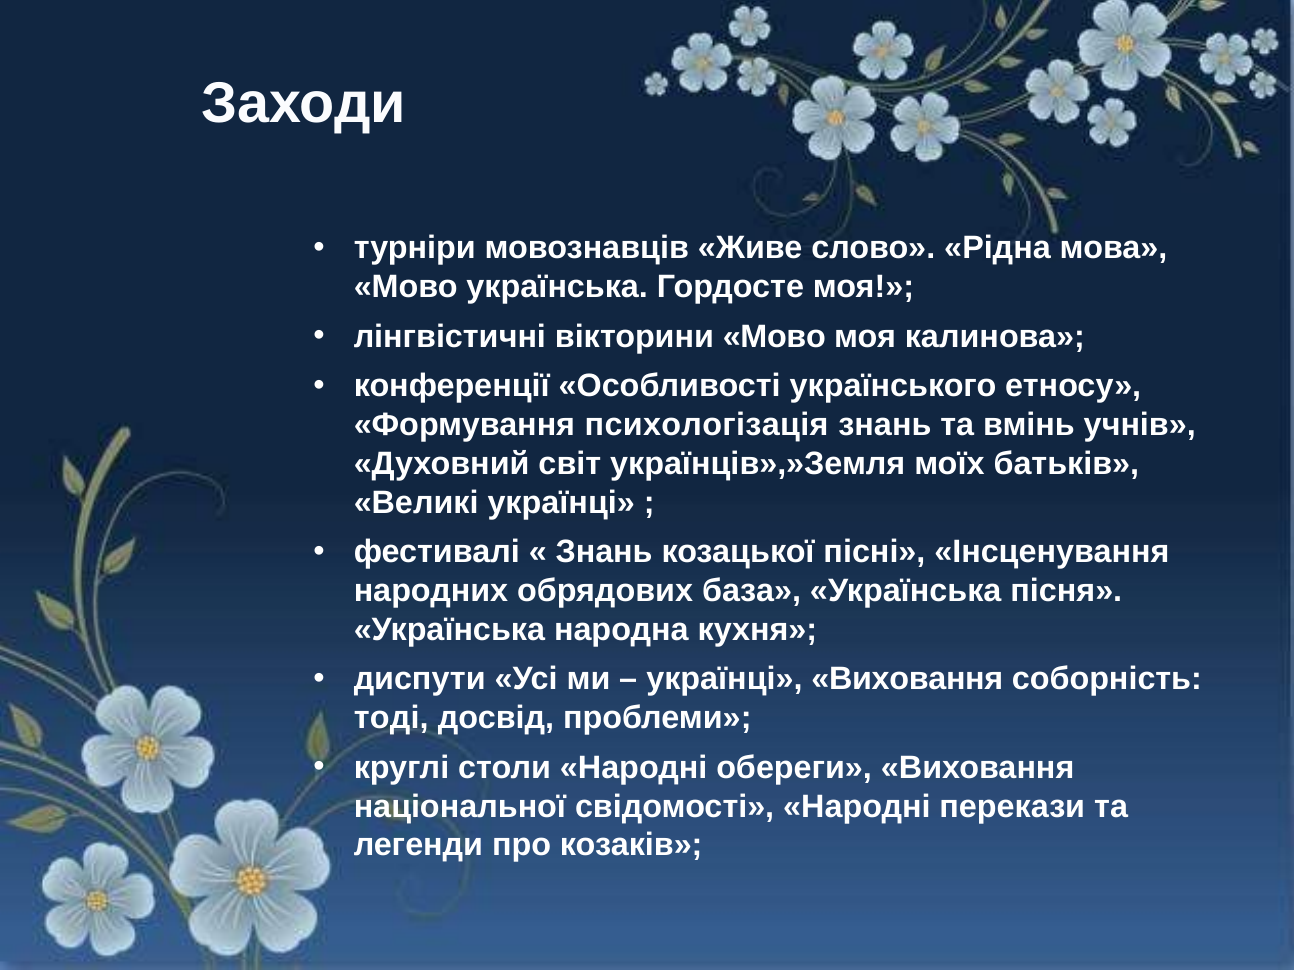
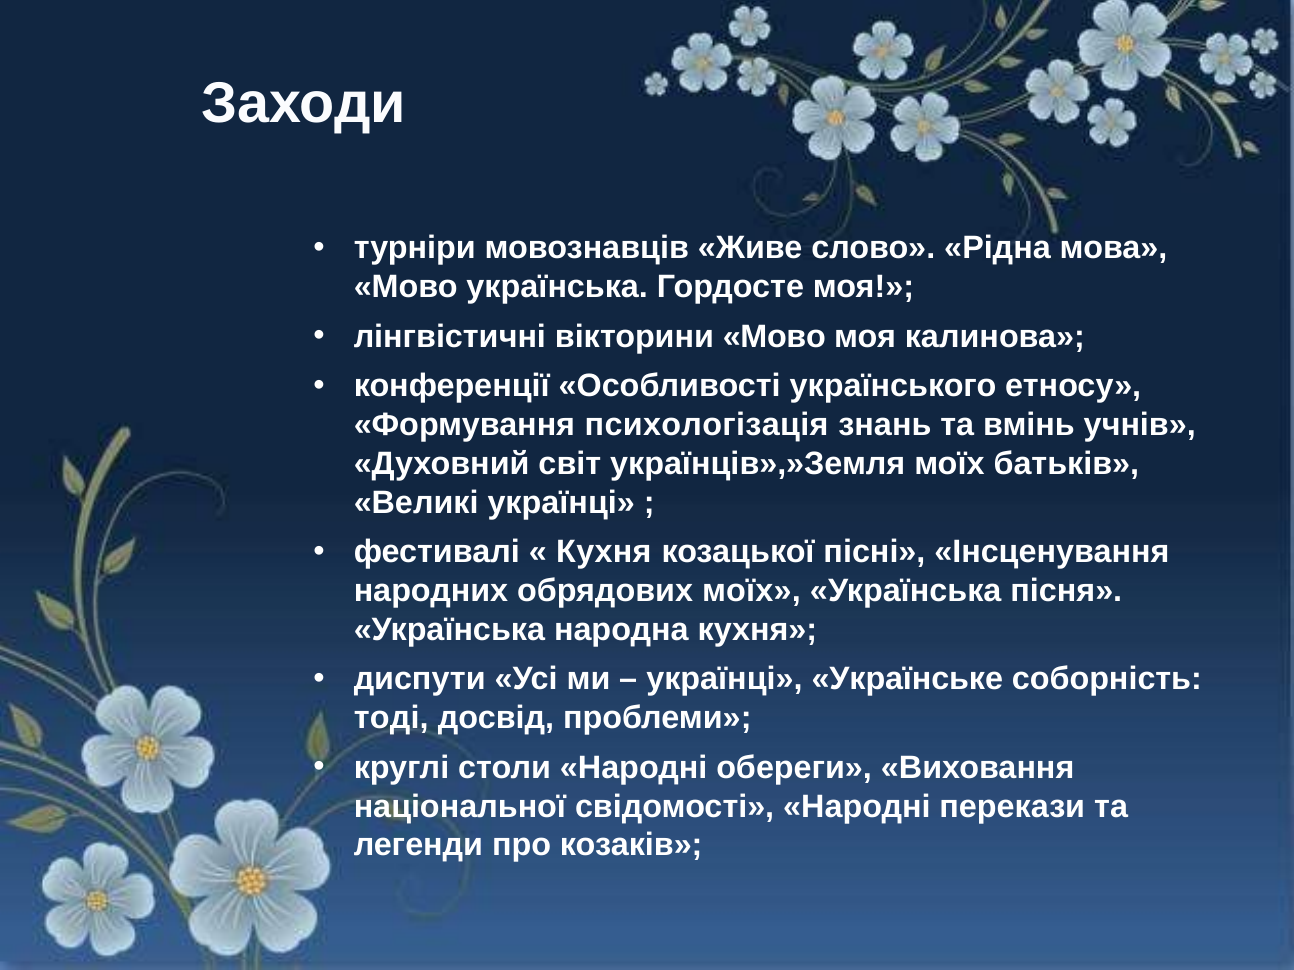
Знань at (604, 552): Знань -> Кухня
обрядових база: база -> моїх
українці Виховання: Виховання -> Українське
